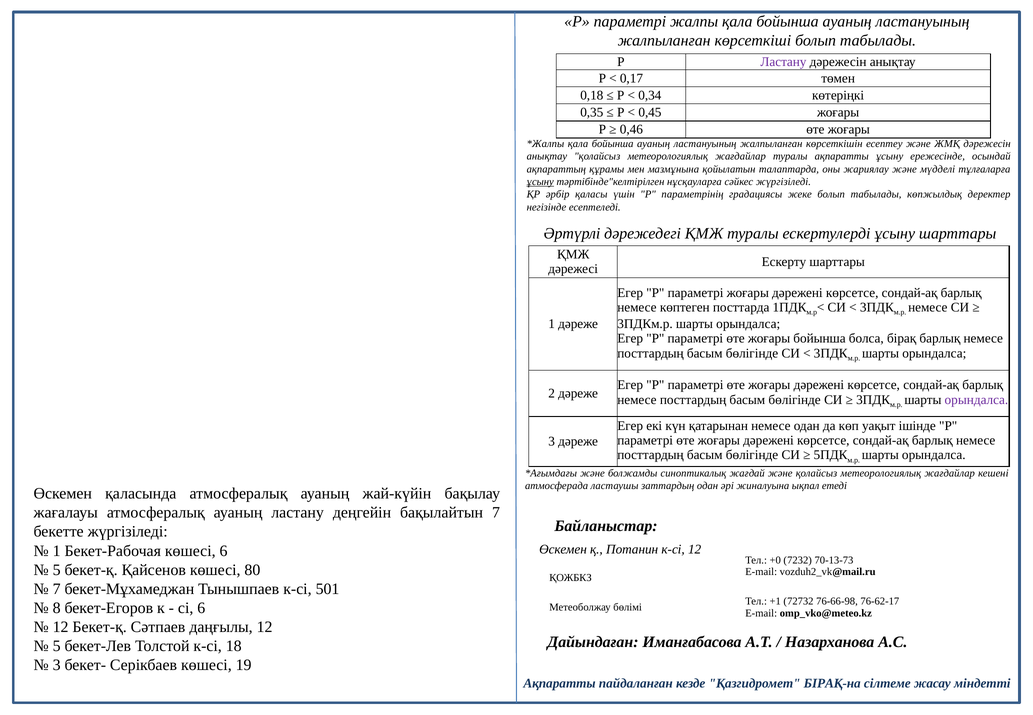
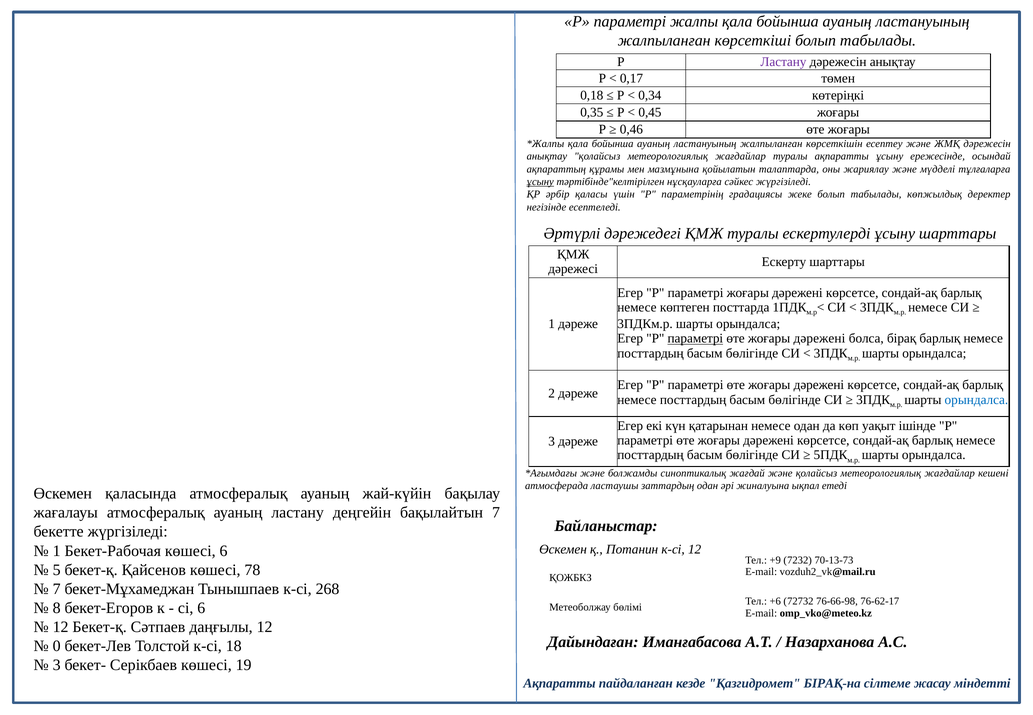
параметрі at (695, 339) underline: none -> present
бойынша at (820, 339): бойынша -> дәрежені
орындалса at (976, 400) colour: purple -> blue
+0: +0 -> +9
80: 80 -> 78
501: 501 -> 268
+1: +1 -> +6
5 at (57, 646): 5 -> 0
